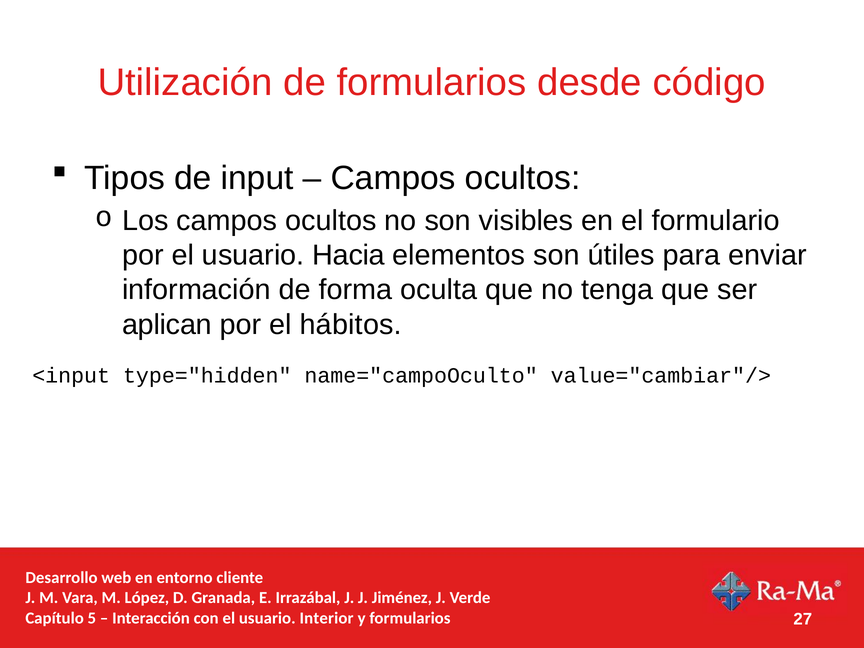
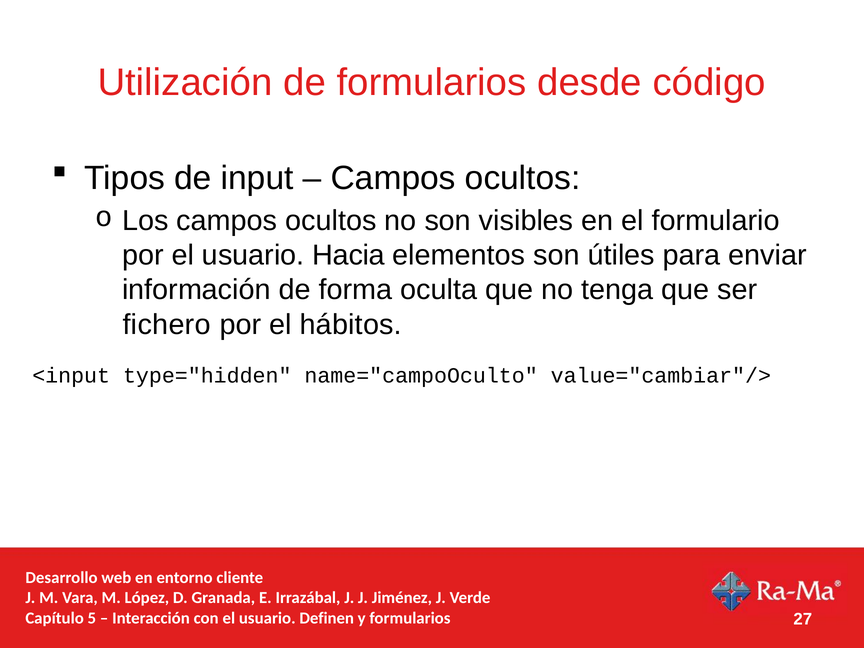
aplican: aplican -> fichero
Interior: Interior -> Definen
